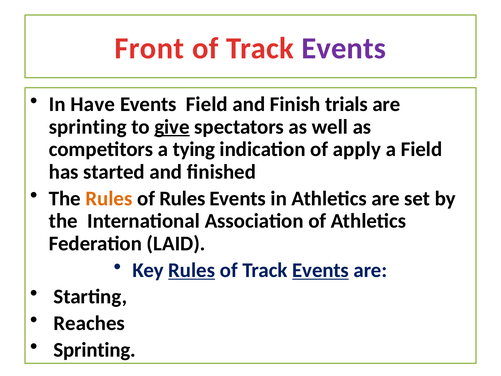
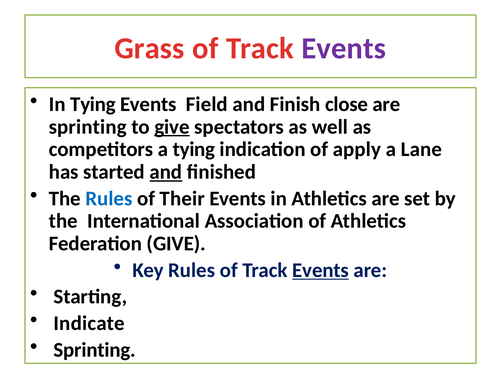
Front: Front -> Grass
In Have: Have -> Tying
trials: trials -> close
a Field: Field -> Lane
and at (166, 172) underline: none -> present
Rules at (109, 198) colour: orange -> blue
of Rules: Rules -> Their
Federation LAID: LAID -> GIVE
Rules at (192, 270) underline: present -> none
Reaches: Reaches -> Indicate
